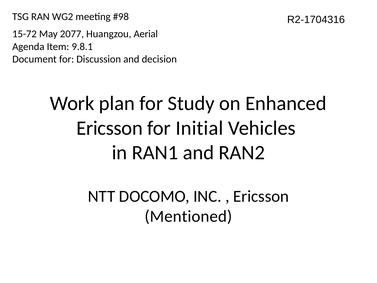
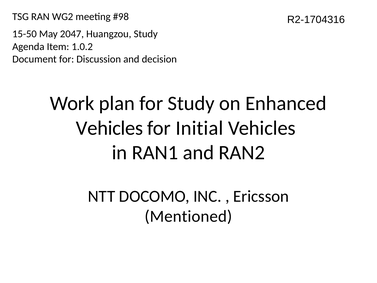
15-72: 15-72 -> 15-50
2077: 2077 -> 2047
Huangzou Aerial: Aerial -> Study
9.8.1: 9.8.1 -> 1.0.2
Ericsson at (110, 128): Ericsson -> Vehicles
